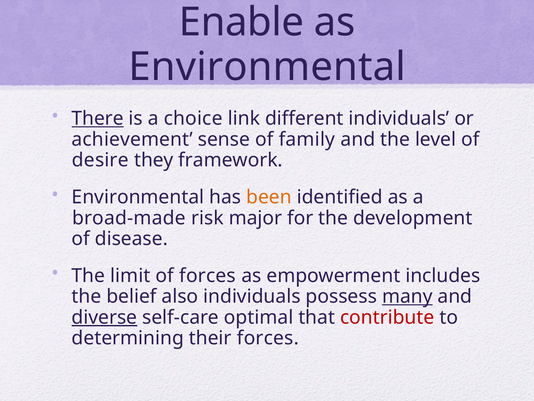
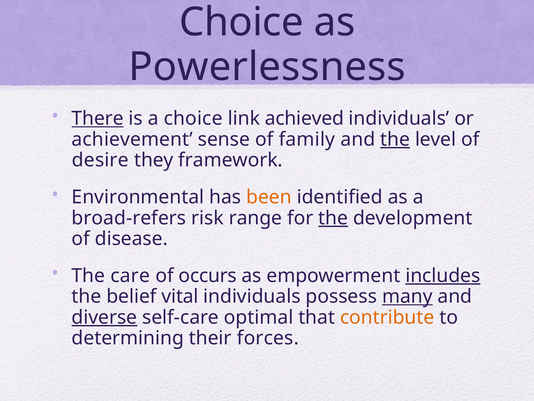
Enable at (241, 22): Enable -> Choice
Environmental at (267, 67): Environmental -> Powerlessness
different: different -> achieved
the at (395, 139) underline: none -> present
broad-made: broad-made -> broad-refers
major: major -> range
the at (333, 218) underline: none -> present
limit: limit -> care
of forces: forces -> occurs
includes underline: none -> present
also: also -> vital
contribute colour: red -> orange
